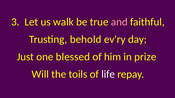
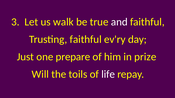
and colour: pink -> white
Trusting behold: behold -> faithful
blessed: blessed -> prepare
